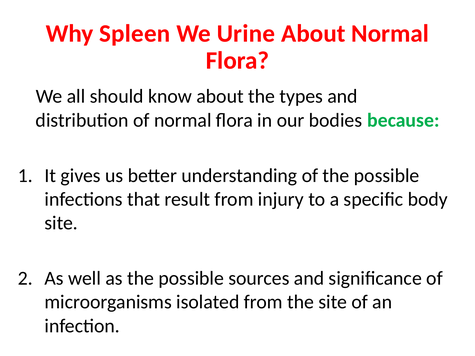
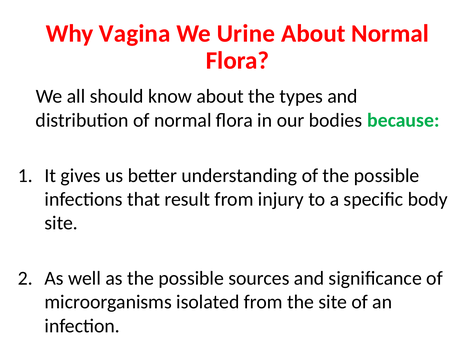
Spleen: Spleen -> Vagina
